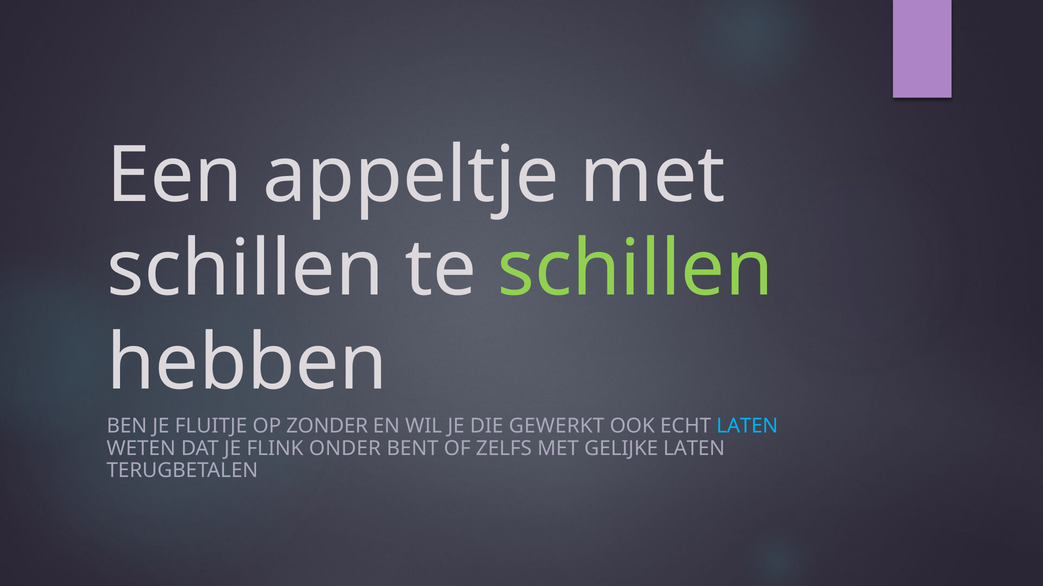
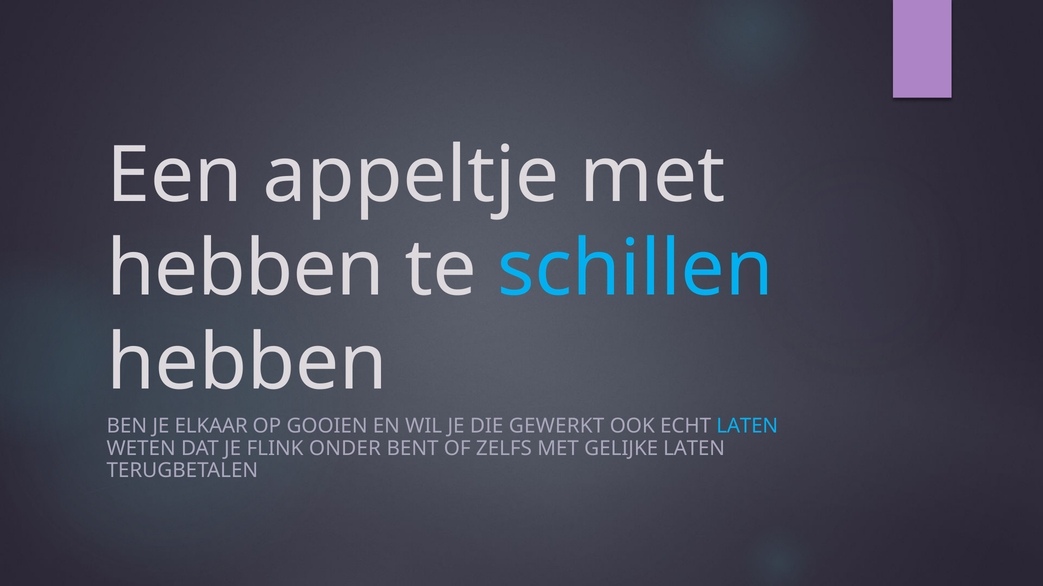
schillen at (245, 269): schillen -> hebben
schillen at (635, 269) colour: light green -> light blue
FLUITJE: FLUITJE -> ELKAAR
ZONDER: ZONDER -> GOOIEN
